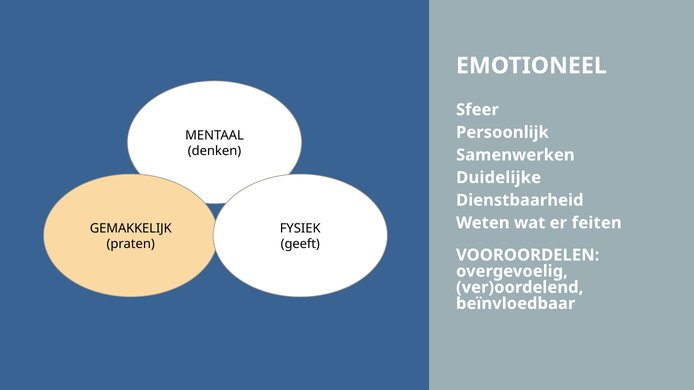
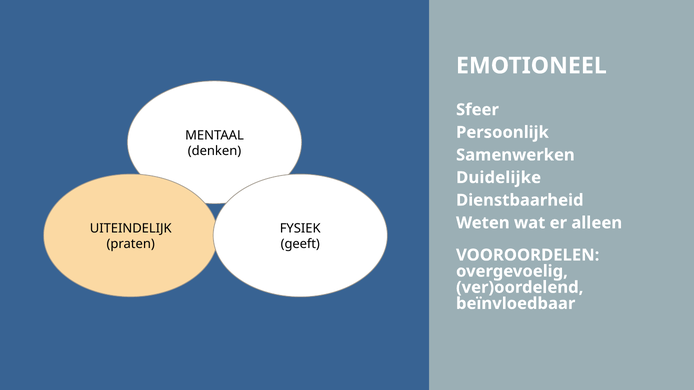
feiten: feiten -> alleen
GEMAKKELIJK: GEMAKKELIJK -> UITEINDELIJK
